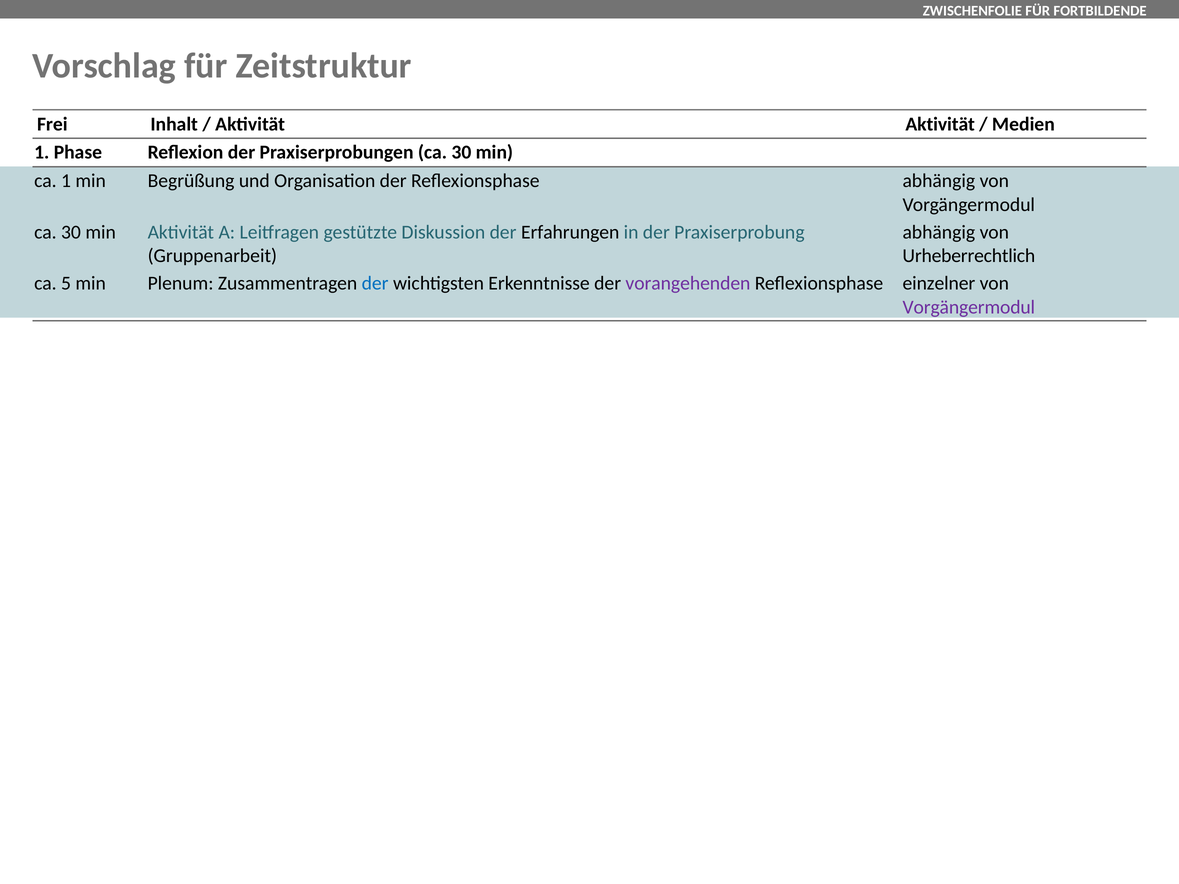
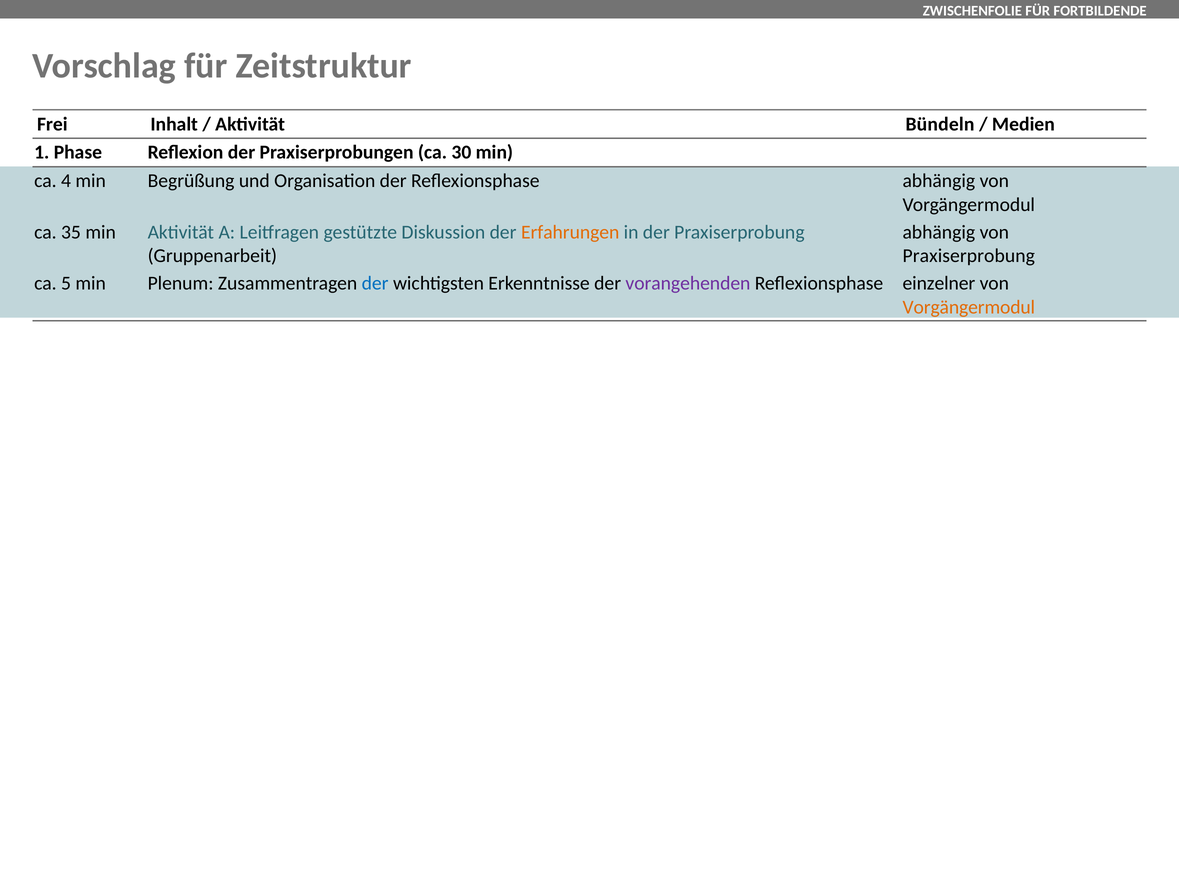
Aktivität Aktivität: Aktivität -> Bündeln
ca 1: 1 -> 4
30 at (71, 232): 30 -> 35
Erfahrungen colour: black -> orange
Urheberrechtlich at (969, 256): Urheberrechtlich -> Praxiserprobung
Vorgängermodul at (969, 307) colour: purple -> orange
